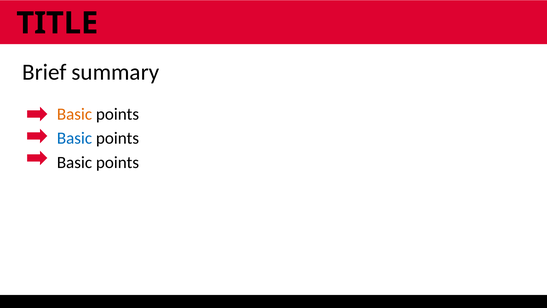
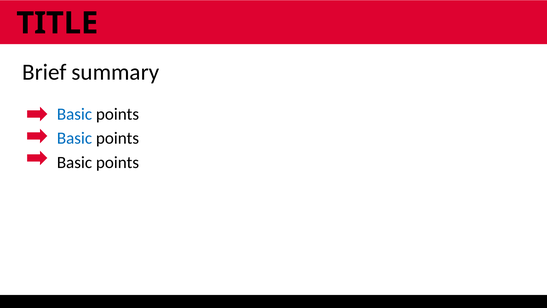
Basic at (74, 114) colour: orange -> blue
